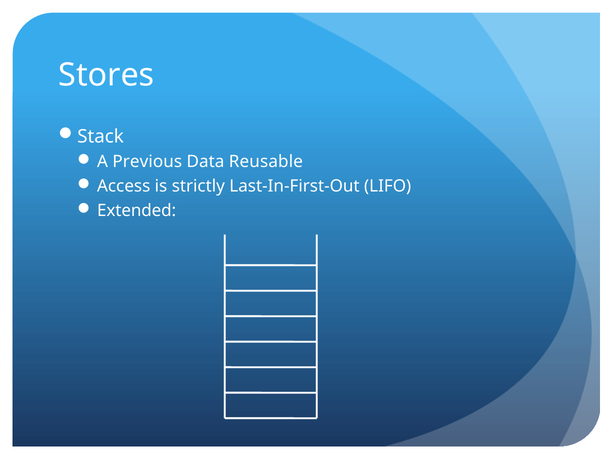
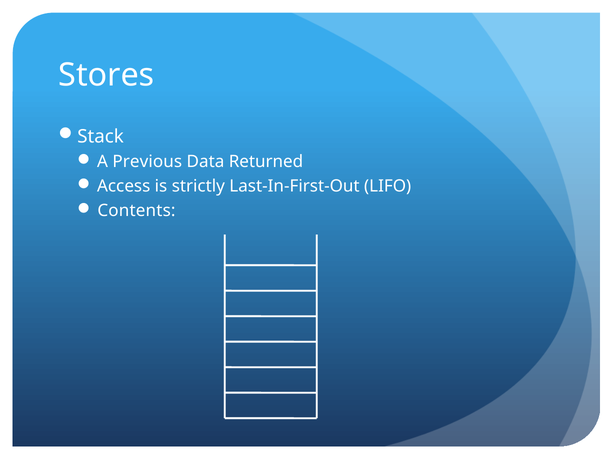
Reusable: Reusable -> Returned
Extended: Extended -> Contents
